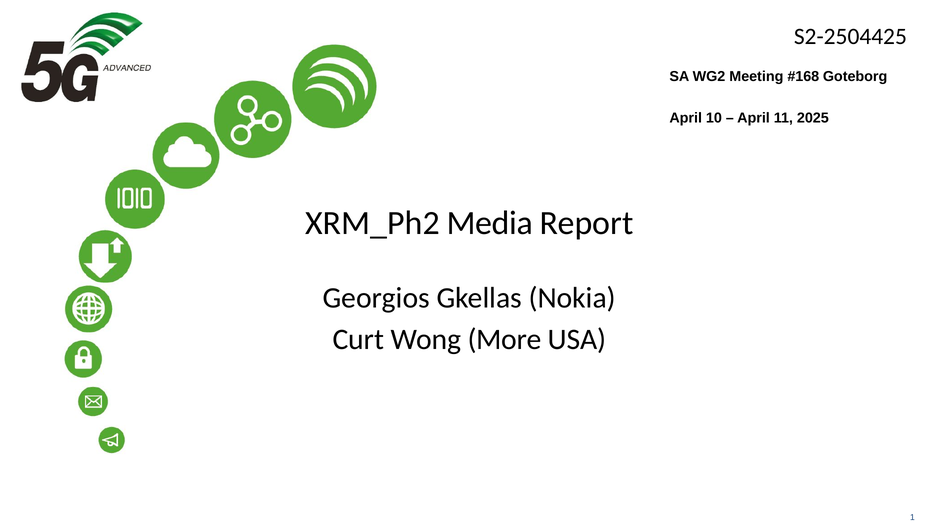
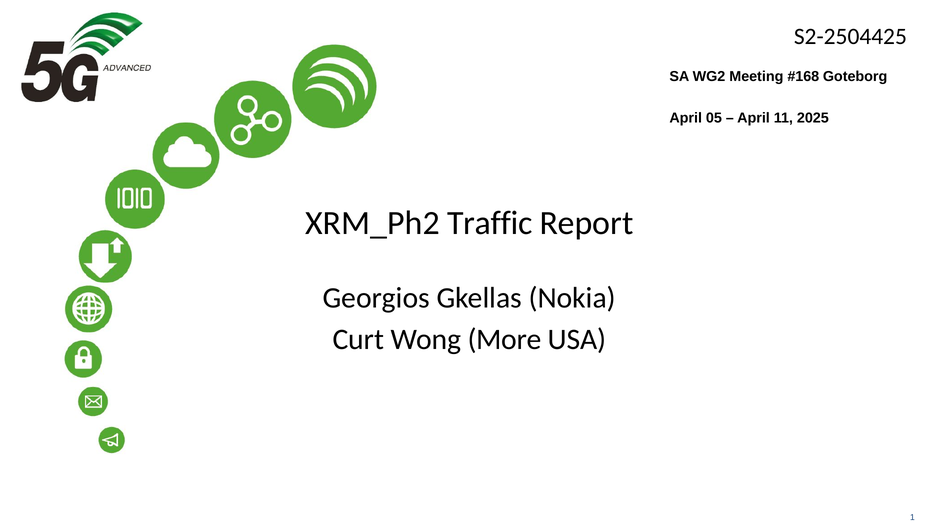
10: 10 -> 05
Media: Media -> Traffic
